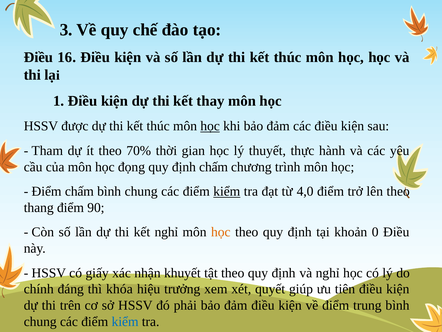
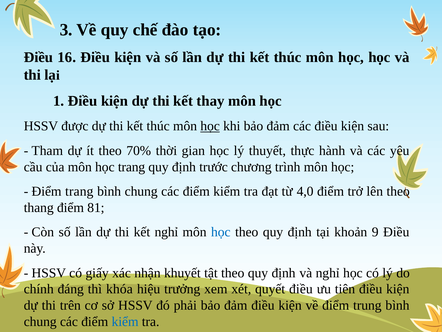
học đọng: đọng -> trang
định chấm: chấm -> trước
Điểm chấm: chấm -> trang
kiểm at (227, 191) underline: present -> none
90: 90 -> 81
học at (221, 232) colour: orange -> blue
0: 0 -> 9
quyết giúp: giúp -> điều
